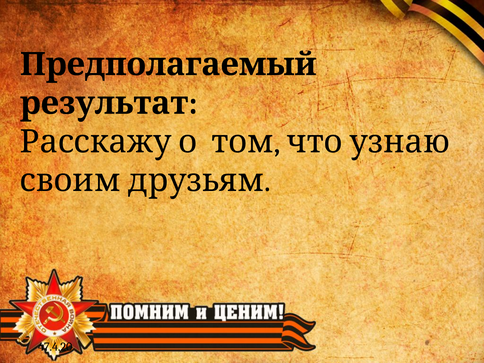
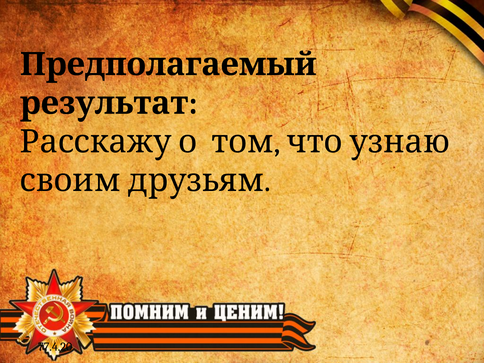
47.4.20: 47.4.20 -> 77.4.20
